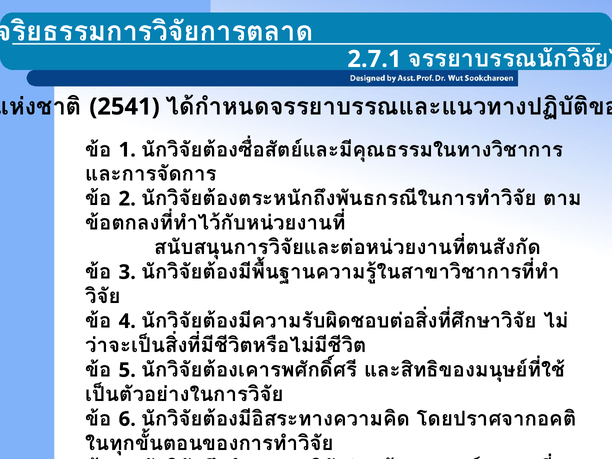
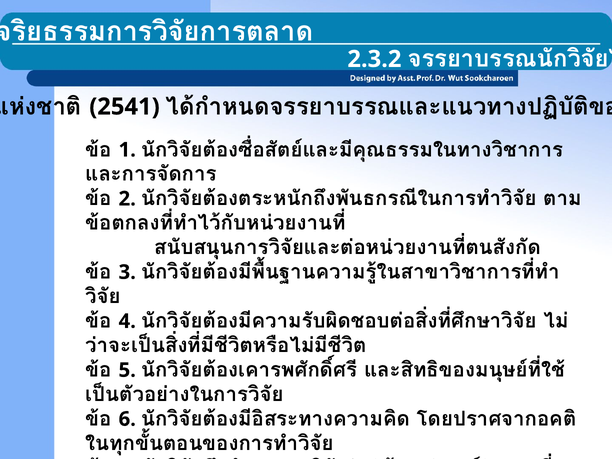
2.7.1: 2.7.1 -> 2.3.2
